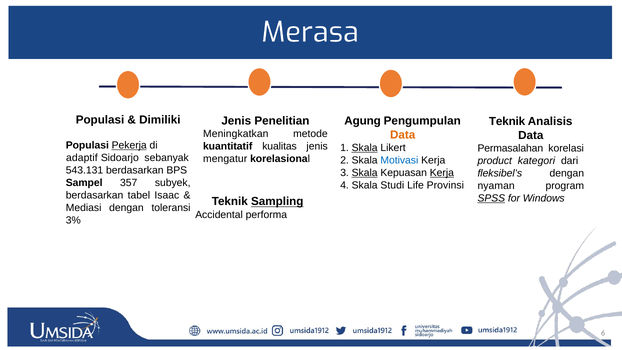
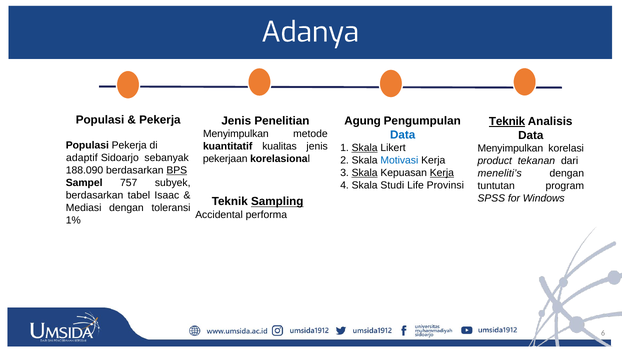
Merasa: Merasa -> Adanya
Dimiliki at (160, 120): Dimiliki -> Pekerja
Teknik at (507, 121) underline: none -> present
Meningkatkan at (236, 134): Meningkatkan -> Menyimpulkan
Data at (403, 135) colour: orange -> blue
Pekerja at (129, 145) underline: present -> none
Permasalahan at (510, 149): Permasalahan -> Menyimpulkan
mengatur: mengatur -> pekerjaan
kategori: kategori -> tekanan
543.131: 543.131 -> 188.090
BPS underline: none -> present
fleksibel’s: fleksibel’s -> meneliti’s
357: 357 -> 757
nyaman: nyaman -> tuntutan
SPSS underline: present -> none
3%: 3% -> 1%
